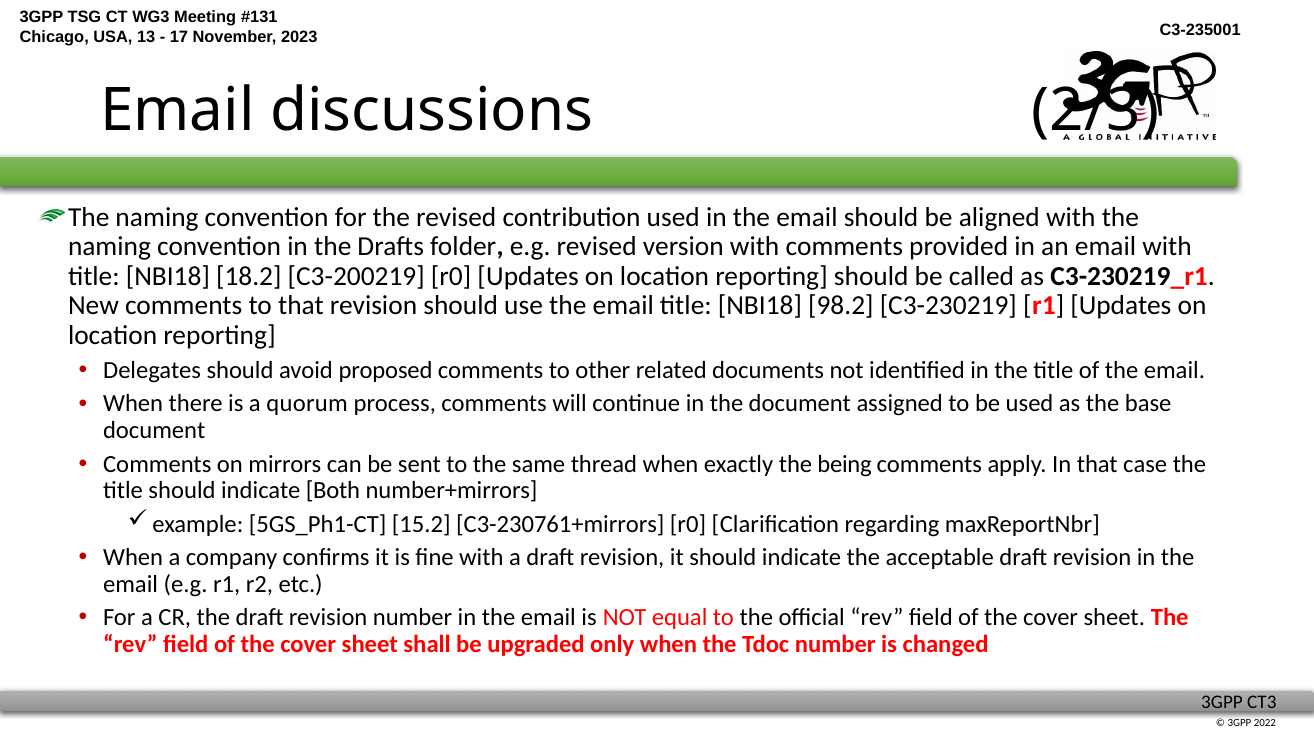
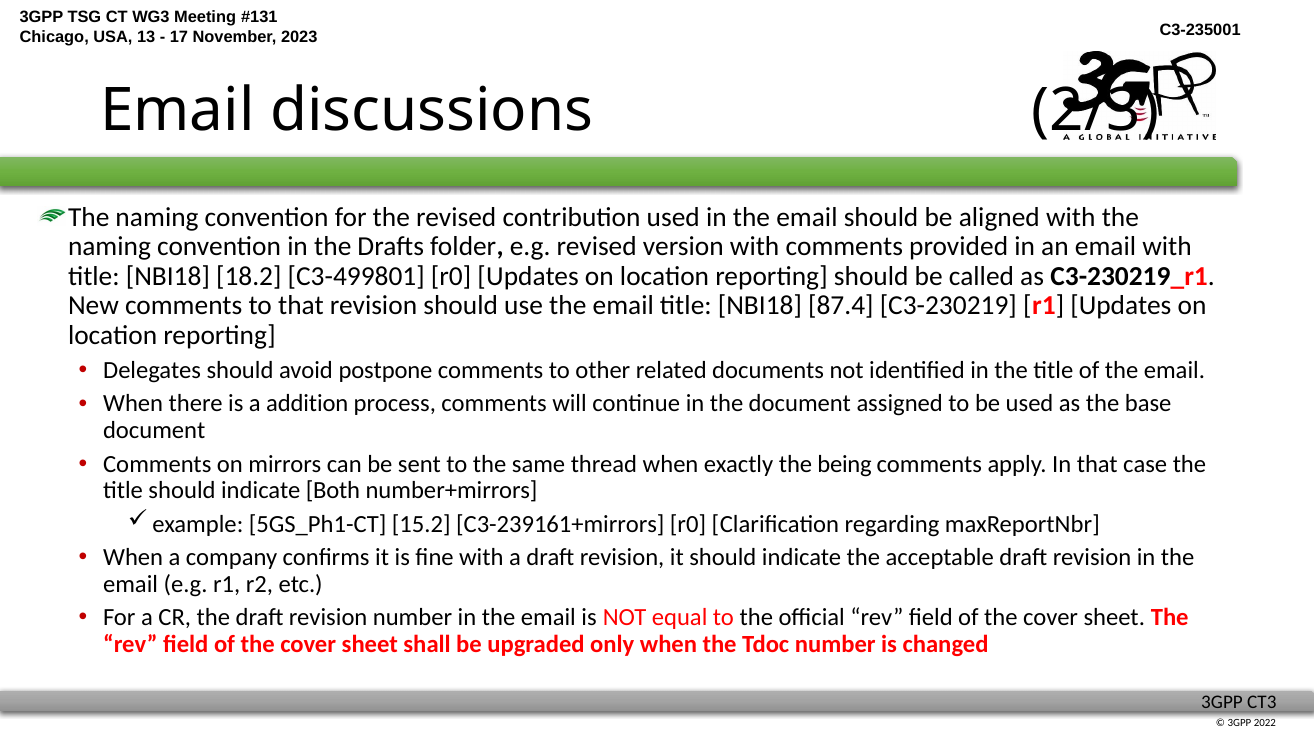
C3-200219: C3-200219 -> C3-499801
98.2: 98.2 -> 87.4
proposed: proposed -> postpone
quorum: quorum -> addition
C3-230761+mirrors: C3-230761+mirrors -> C3-239161+mirrors
